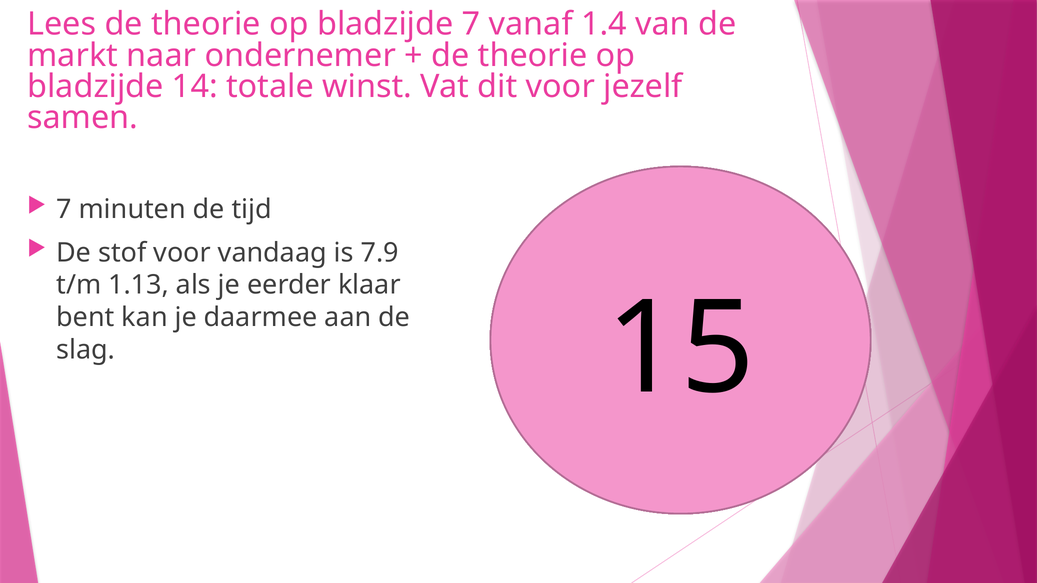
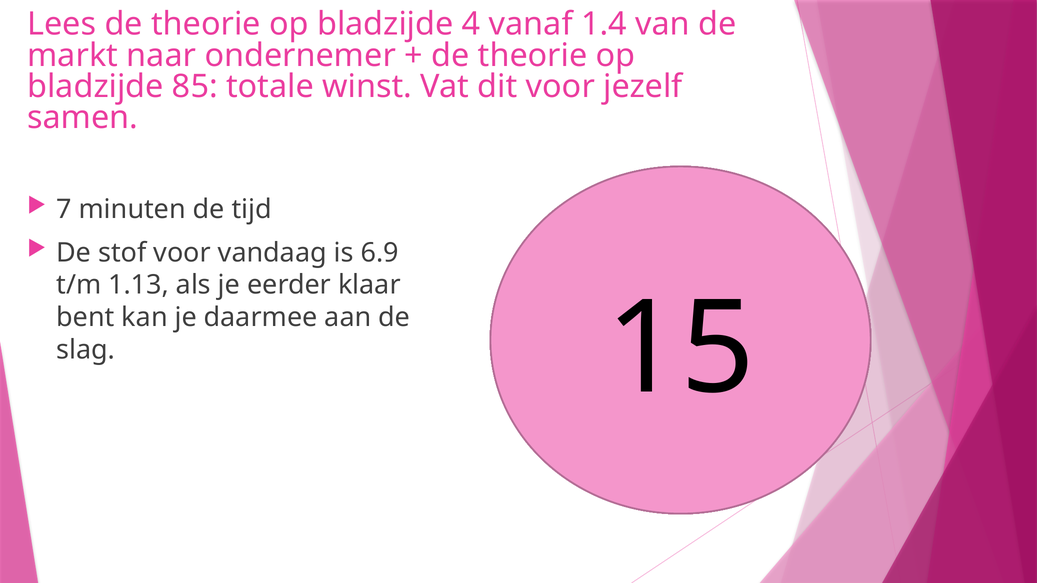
bladzijde 7: 7 -> 4
bladzijde 14: 14 -> 85
7.9: 7.9 -> 6.9
